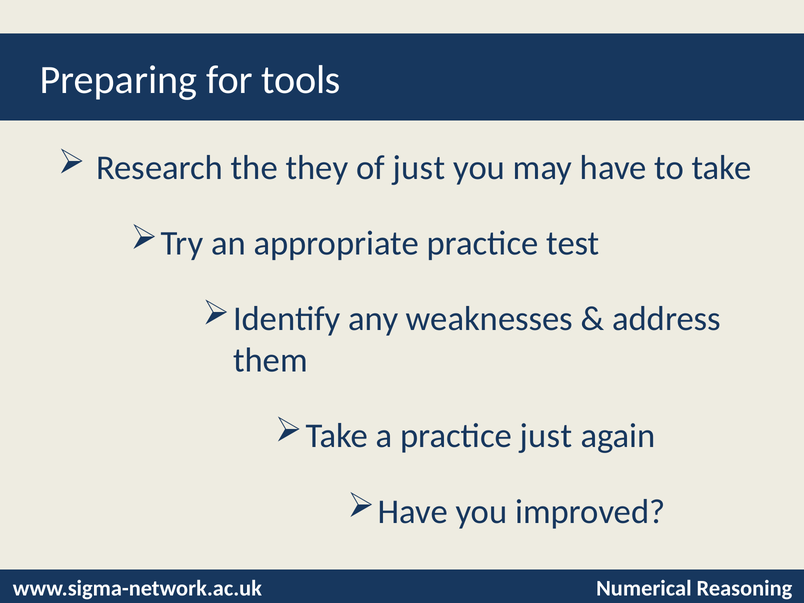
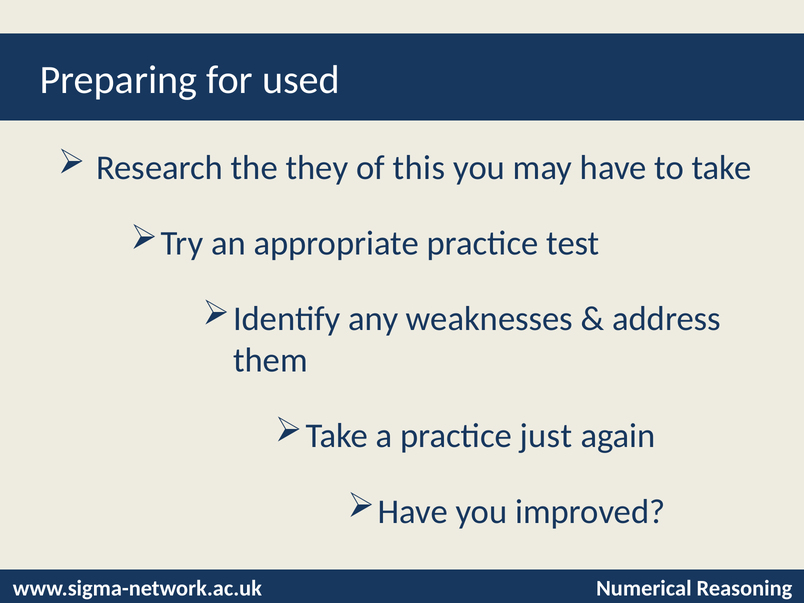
tools: tools -> used
of just: just -> this
